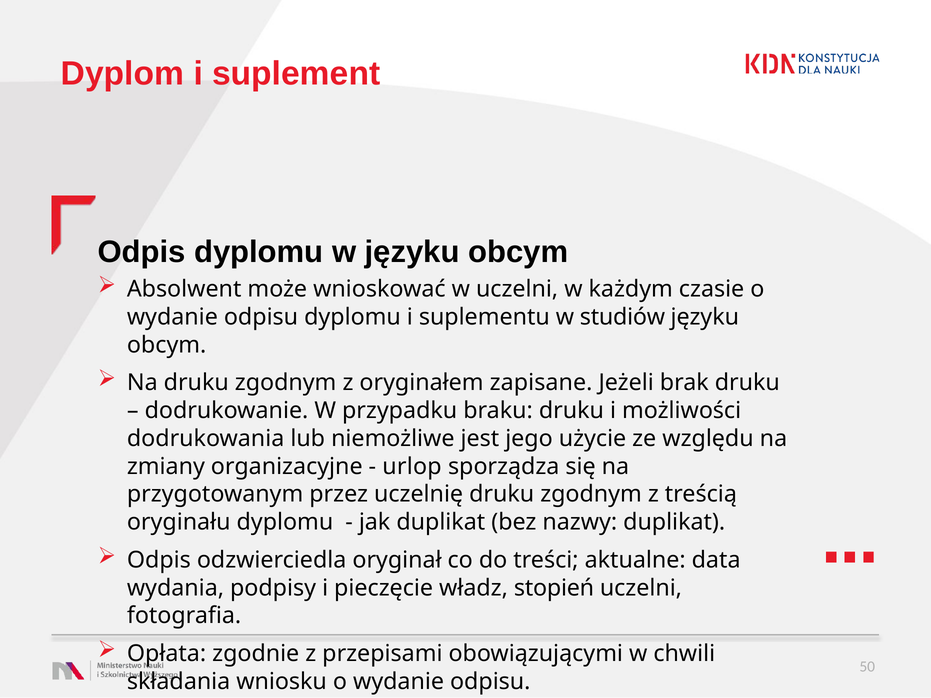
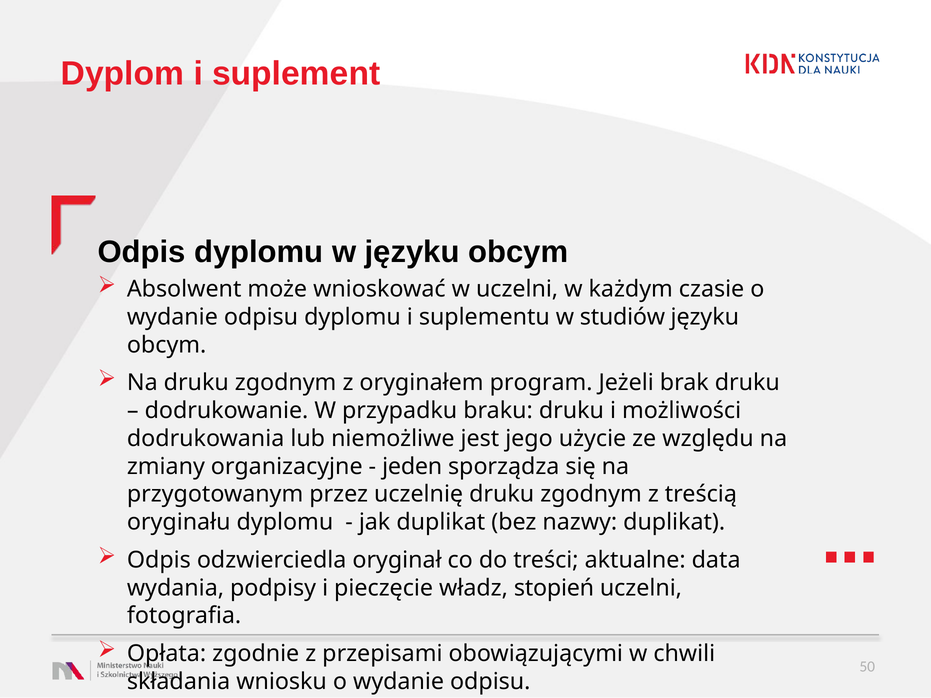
zapisane: zapisane -> program
urlop: urlop -> jeden
